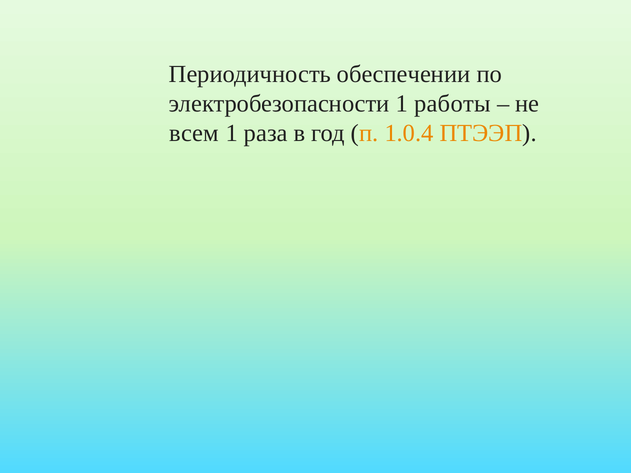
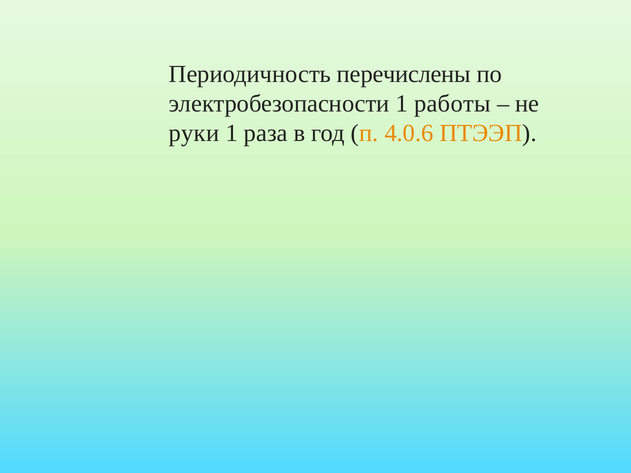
обеспечении: обеспечении -> перечислены
всем: всем -> руки
1.0.4: 1.0.4 -> 4.0.6
